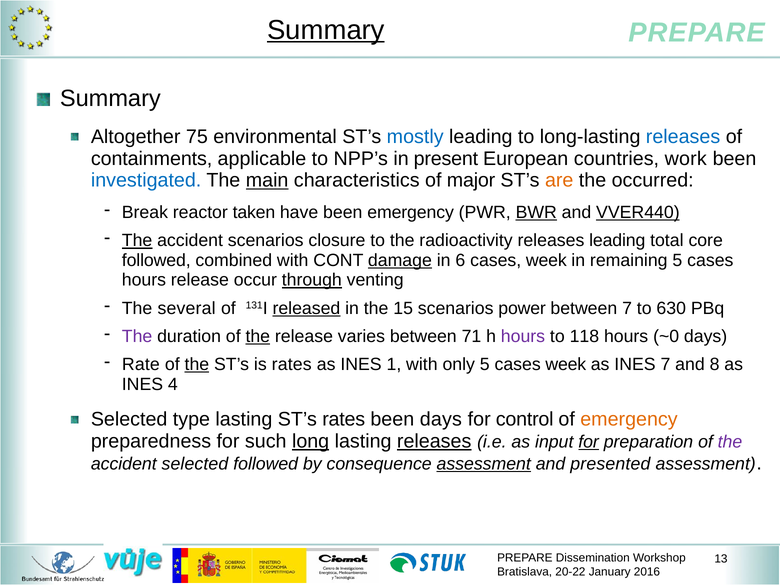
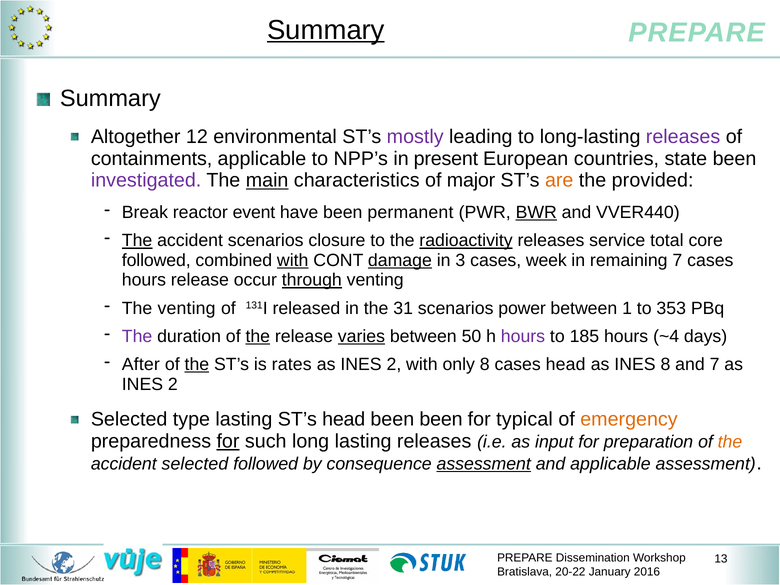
75: 75 -> 12
mostly colour: blue -> purple
releases at (683, 137) colour: blue -> purple
work: work -> state
investigated colour: blue -> purple
occurred: occurred -> provided
taken: taken -> event
been emergency: emergency -> permanent
VVER440 underline: present -> none
radioactivity underline: none -> present
releases leading: leading -> service
with at (293, 260) underline: none -> present
6: 6 -> 3
remaining 5: 5 -> 7
The several: several -> venting
released underline: present -> none
15: 15 -> 31
between 7: 7 -> 1
630: 630 -> 353
varies underline: none -> present
71: 71 -> 50
118: 118 -> 185
~0: ~0 -> ~4
Rate: Rate -> After
1 at (394, 364): 1 -> 2
only 5: 5 -> 8
week at (566, 364): week -> head
INES 7: 7 -> 8
and 8: 8 -> 7
4 at (173, 384): 4 -> 2
ST’s rates: rates -> head
been days: days -> been
control: control -> typical
for at (228, 441) underline: none -> present
long underline: present -> none
releases at (434, 441) underline: present -> none
for at (589, 442) underline: present -> none
the at (730, 442) colour: purple -> orange
and presented: presented -> applicable
